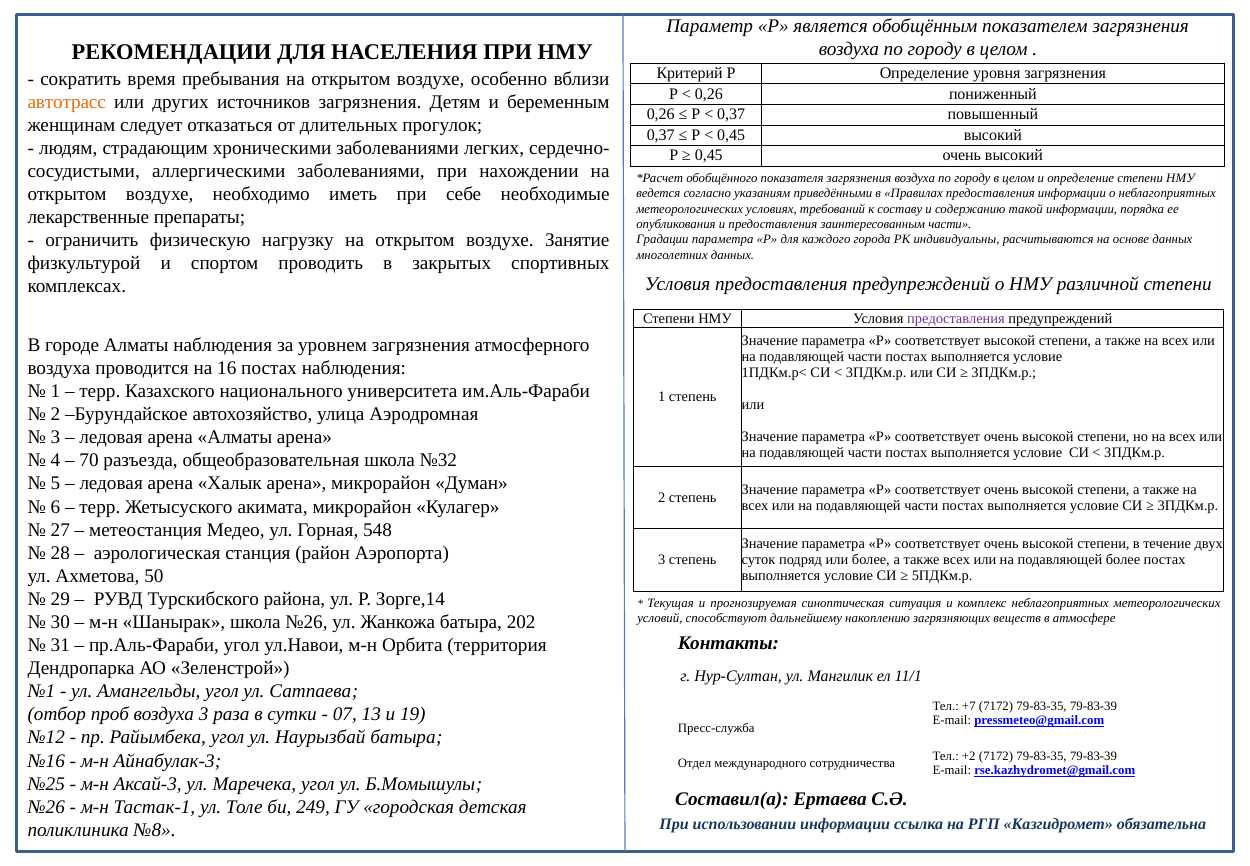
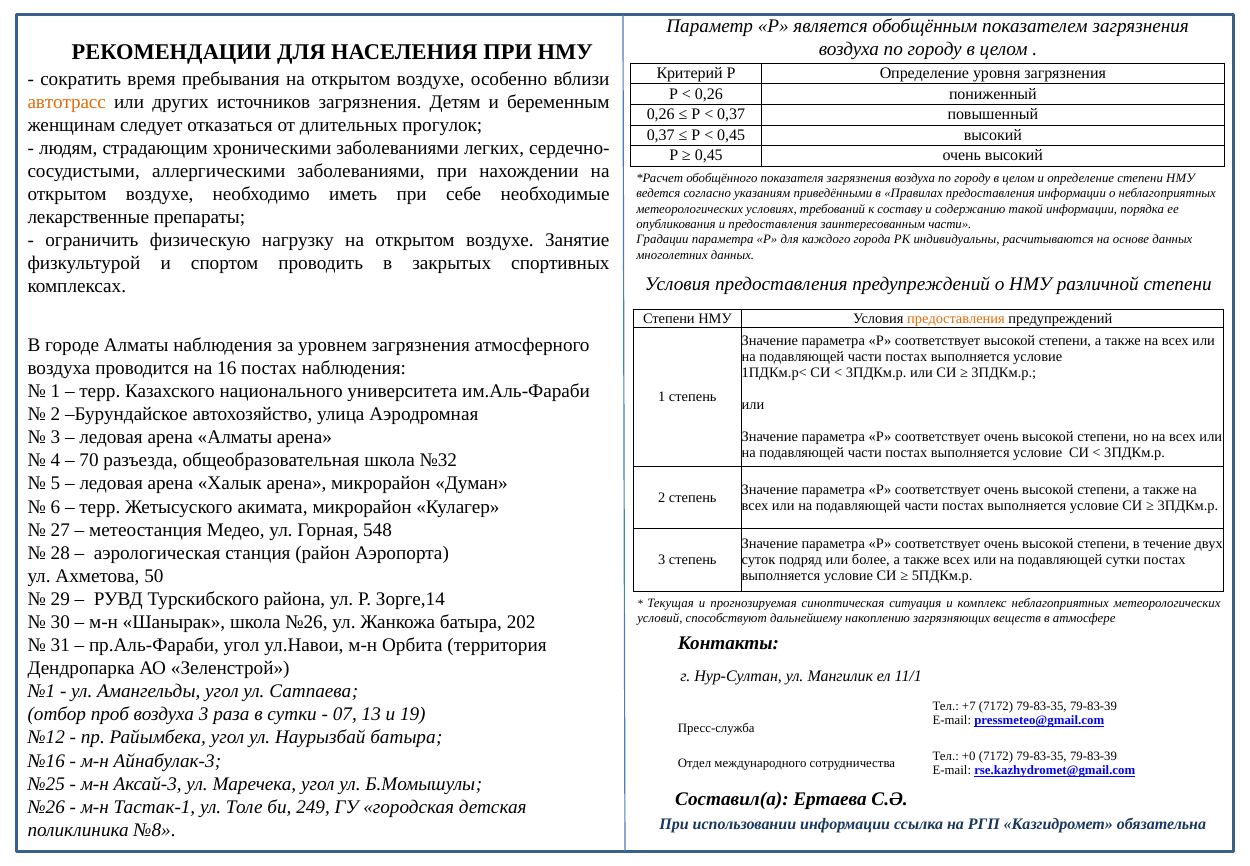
предоставления at (956, 318) colour: purple -> orange
подавляющей более: более -> сутки
+2: +2 -> +0
